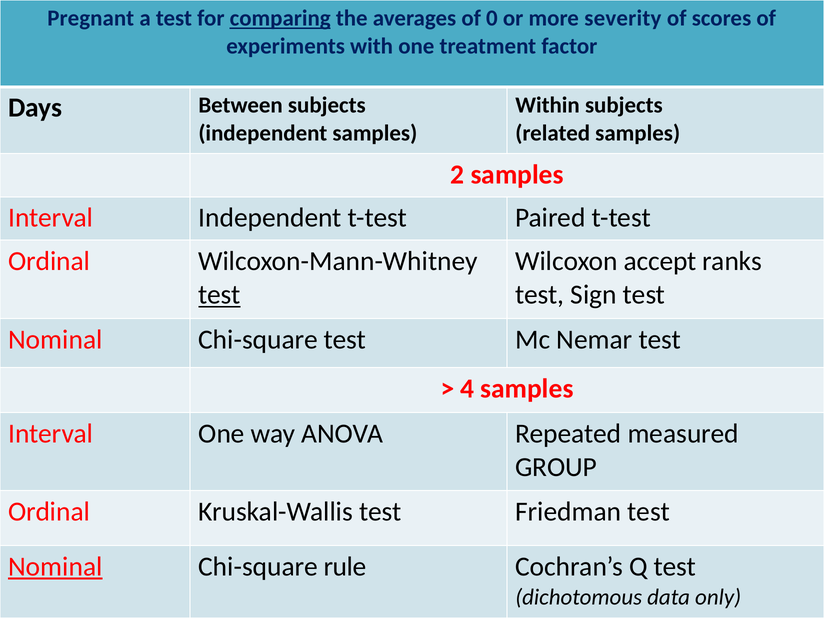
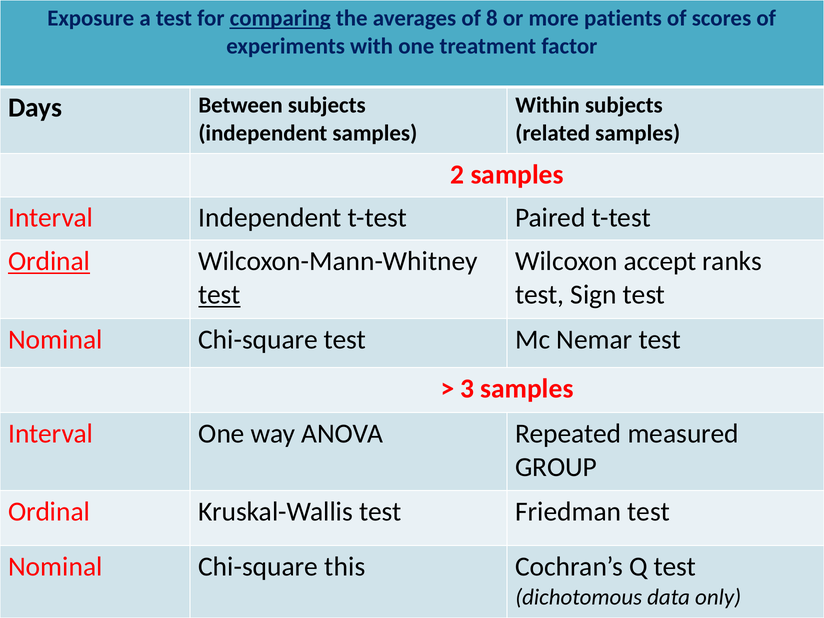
Pregnant: Pregnant -> Exposure
0: 0 -> 8
severity: severity -> patients
Ordinal at (49, 261) underline: none -> present
4: 4 -> 3
Nominal at (55, 567) underline: present -> none
rule: rule -> this
